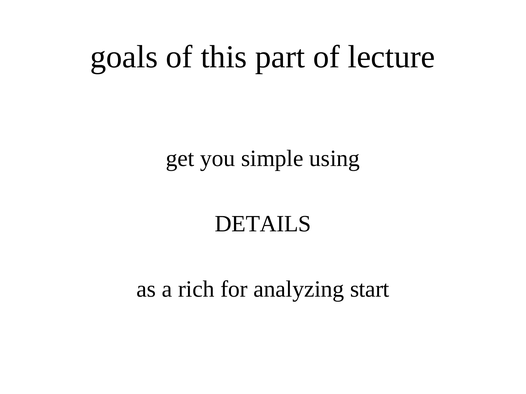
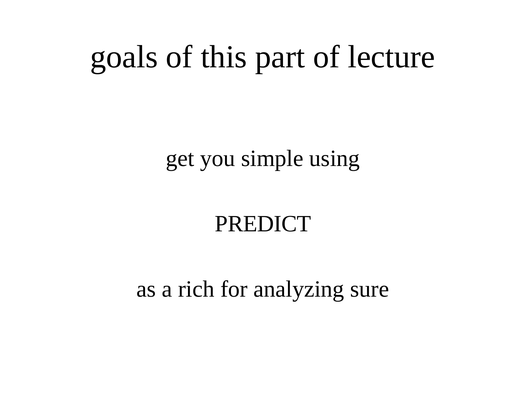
DETAILS: DETAILS -> PREDICT
start: start -> sure
